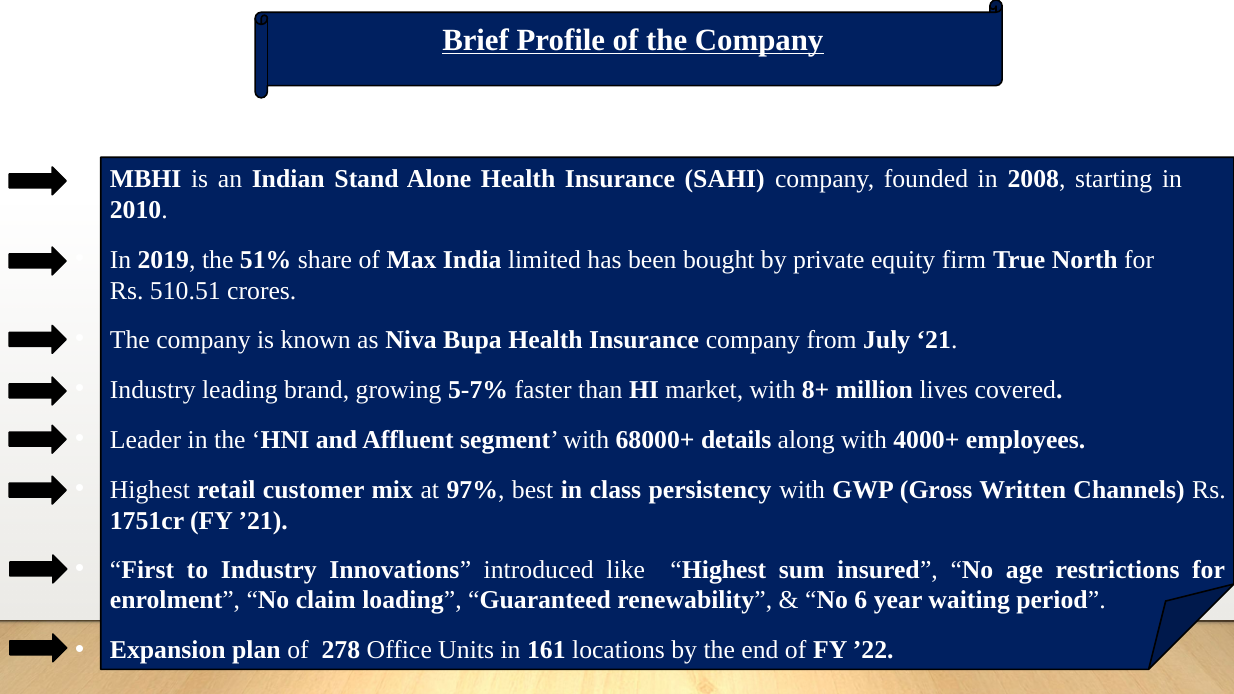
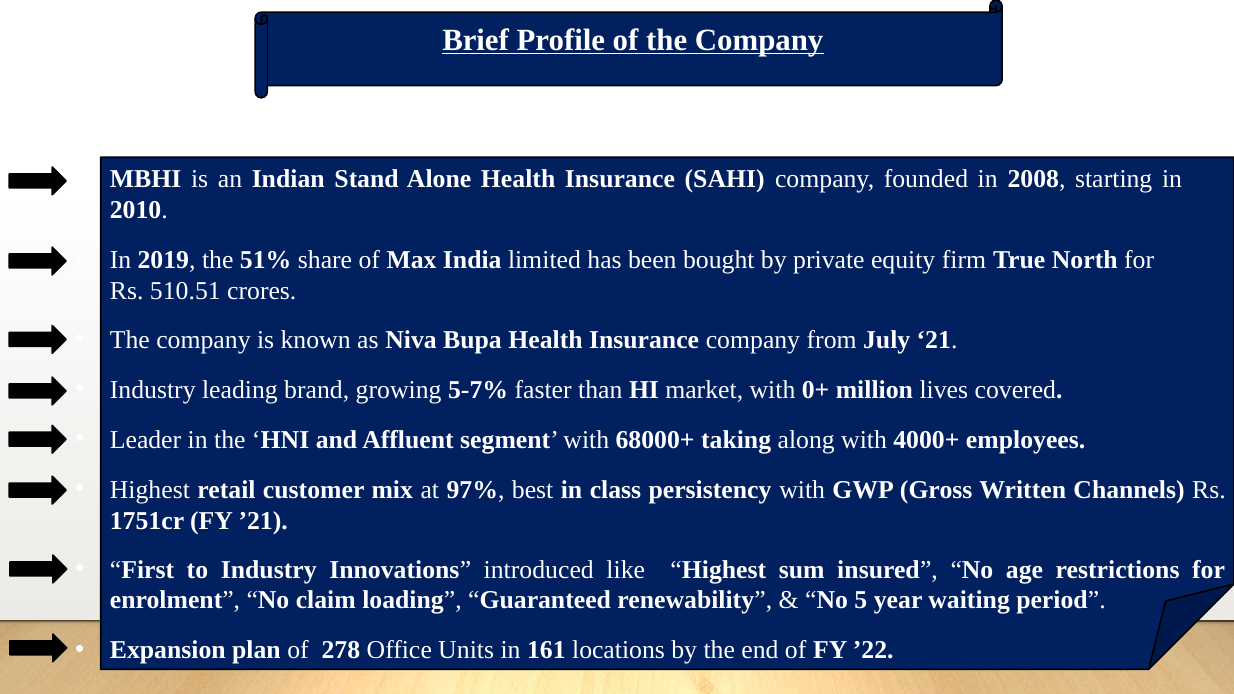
8+: 8+ -> 0+
details: details -> taking
6: 6 -> 5
